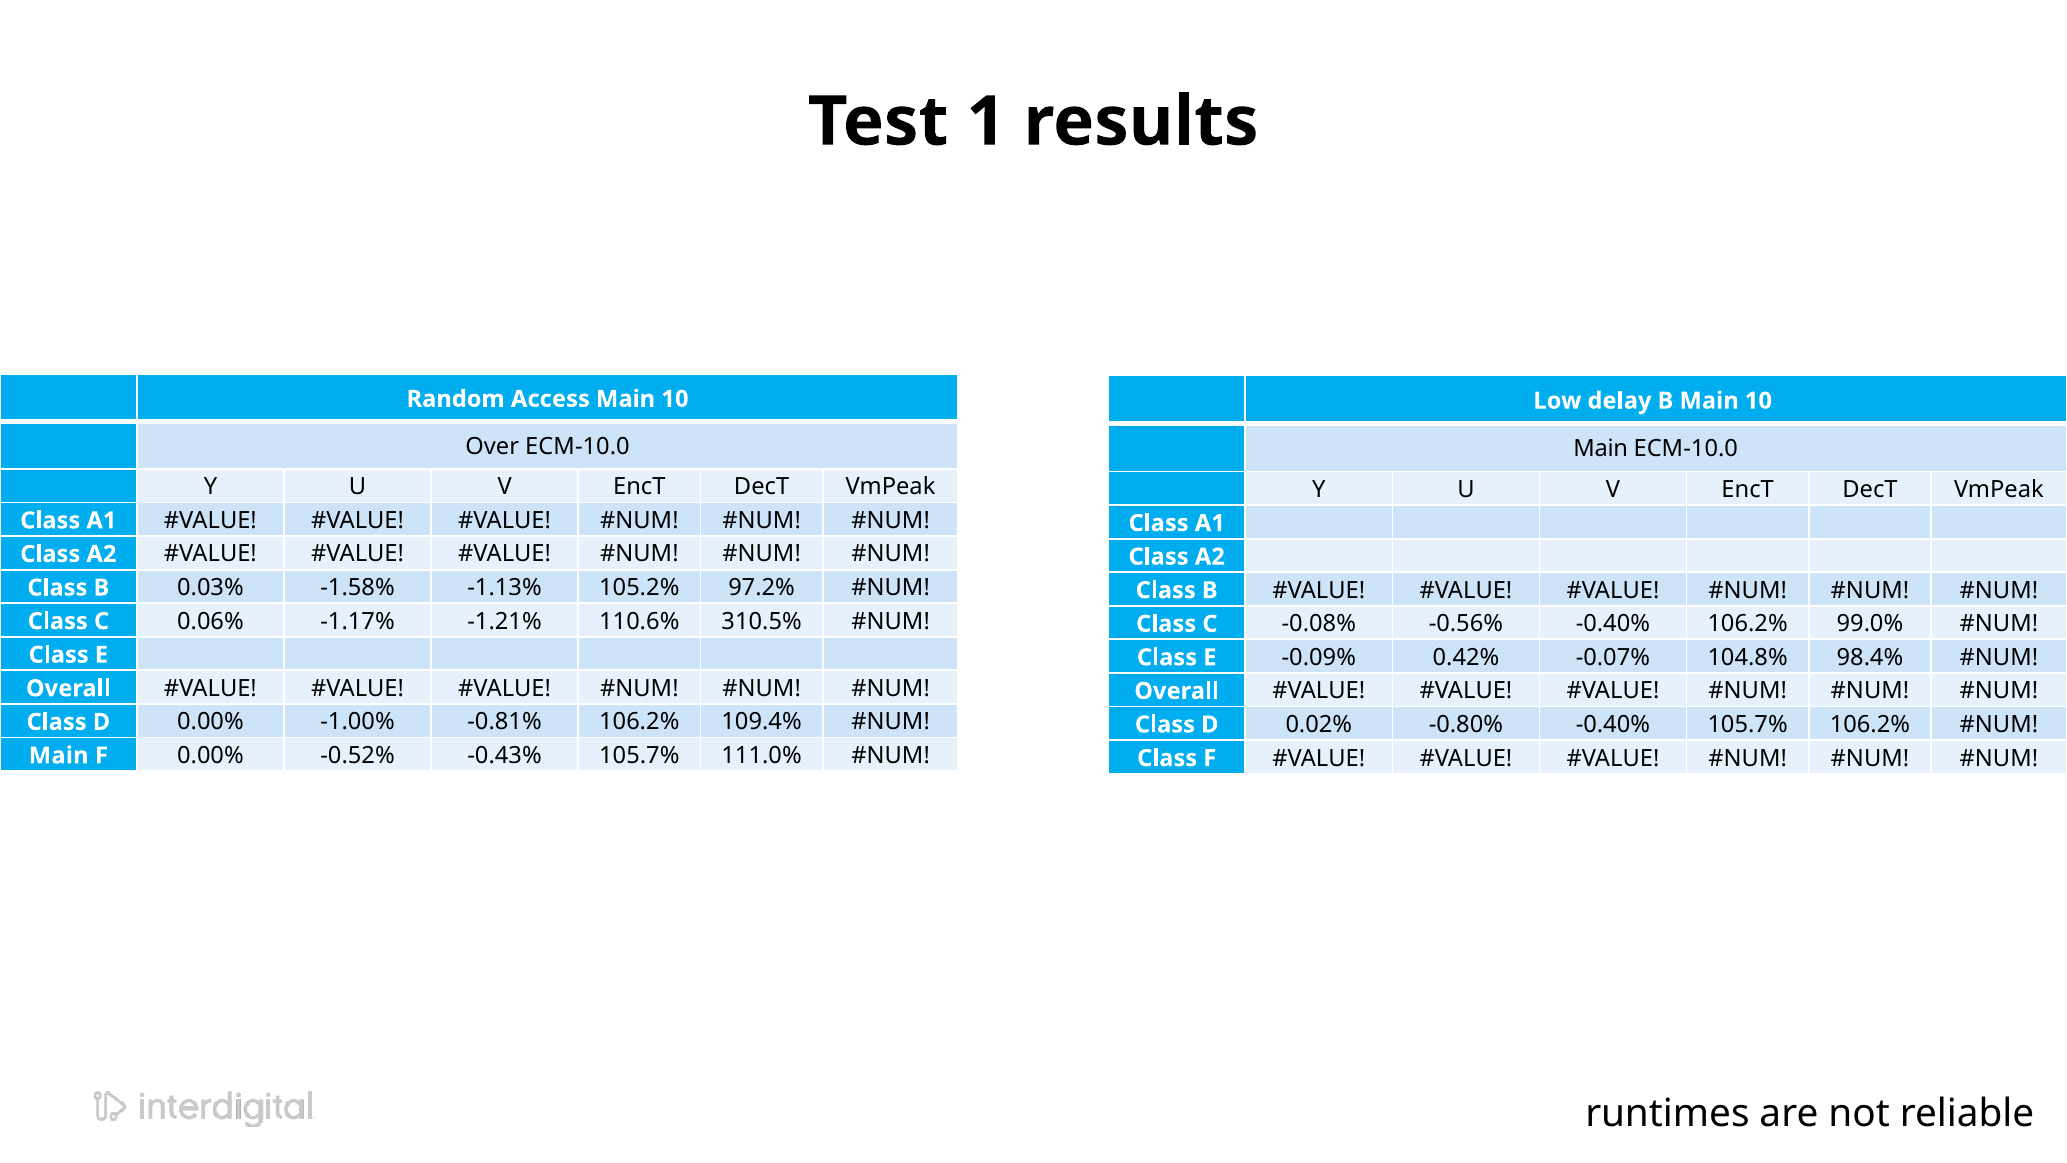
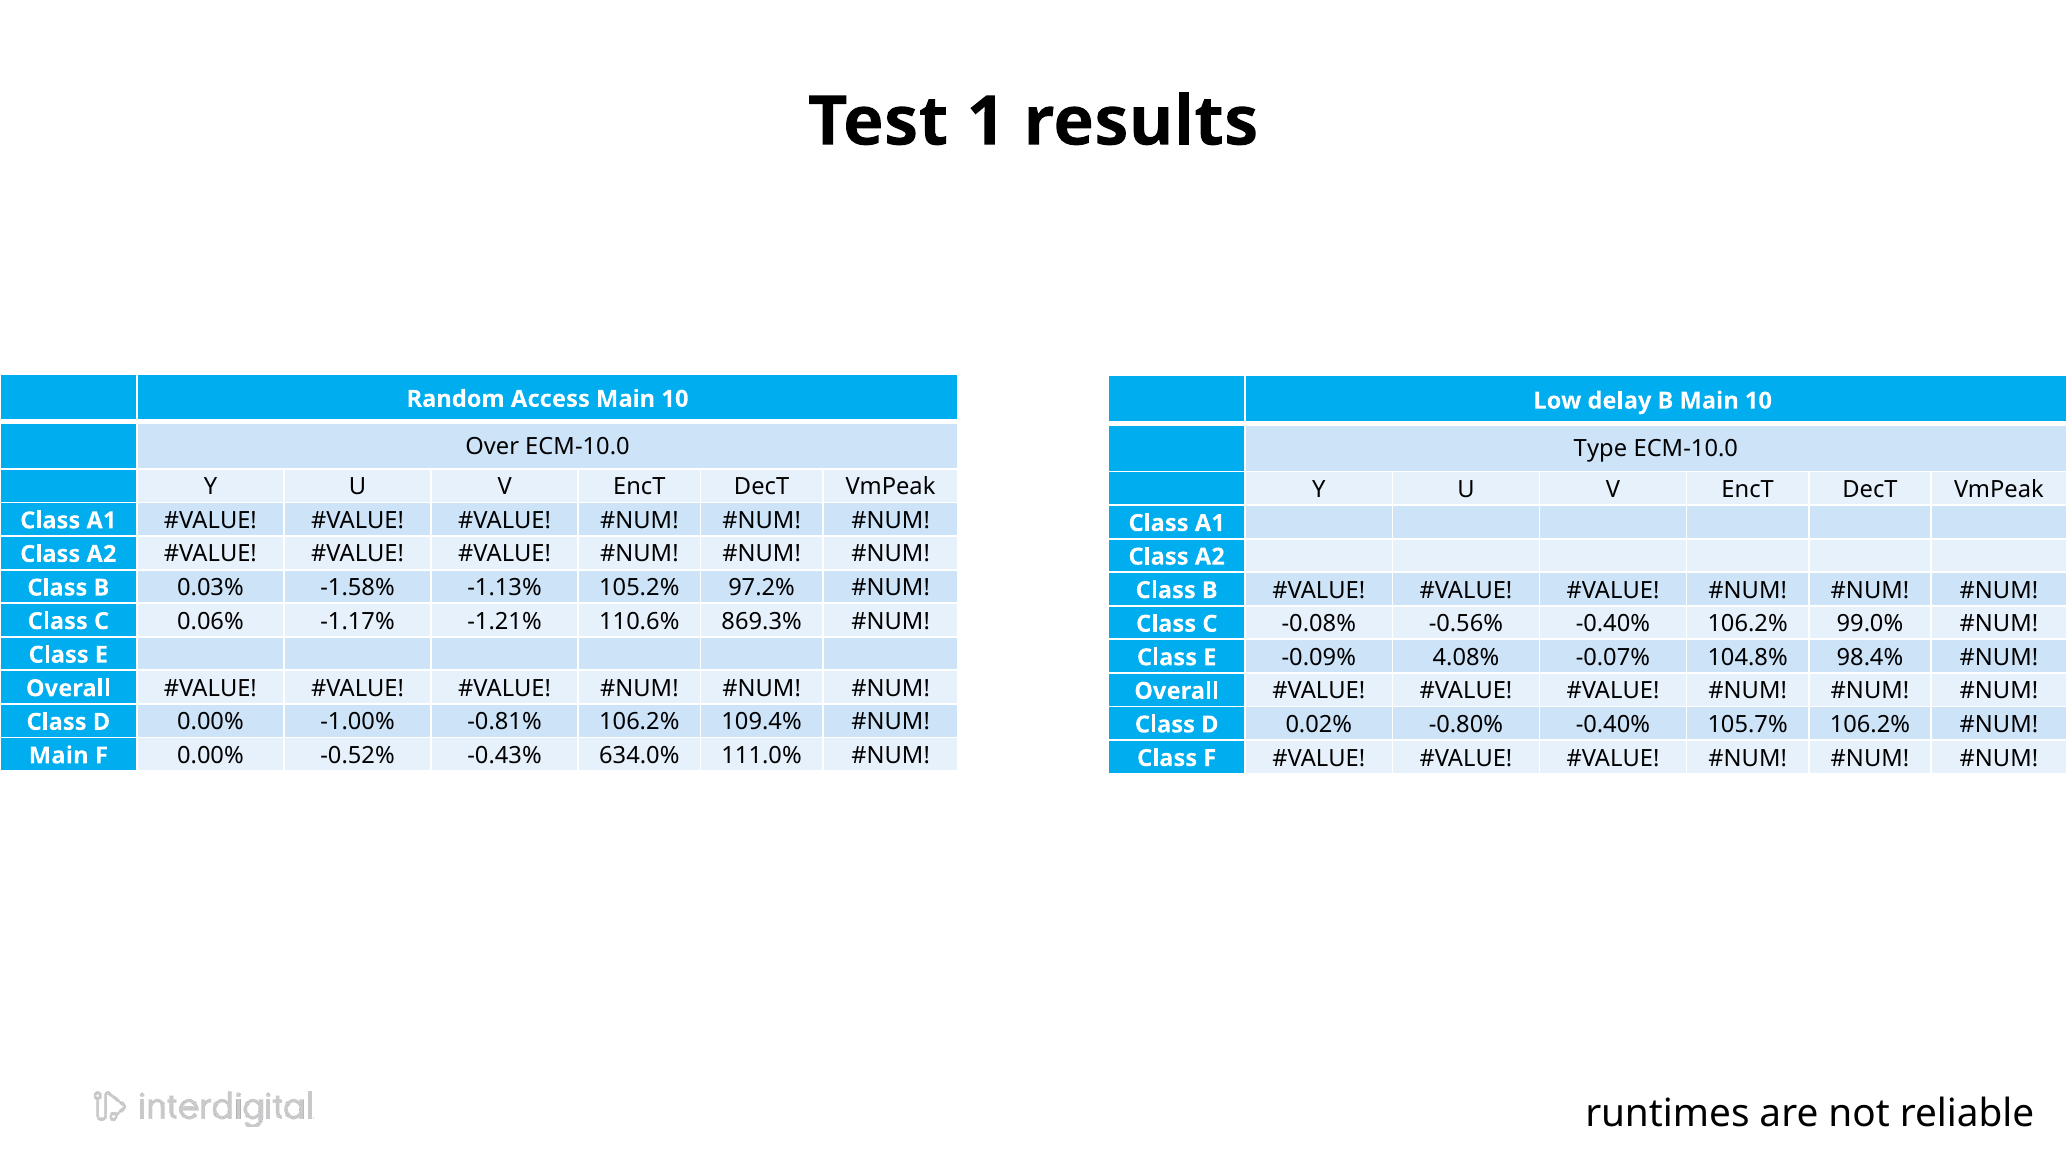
Main at (1601, 449): Main -> Type
310.5%: 310.5% -> 869.3%
0.42%: 0.42% -> 4.08%
-0.43% 105.7%: 105.7% -> 634.0%
